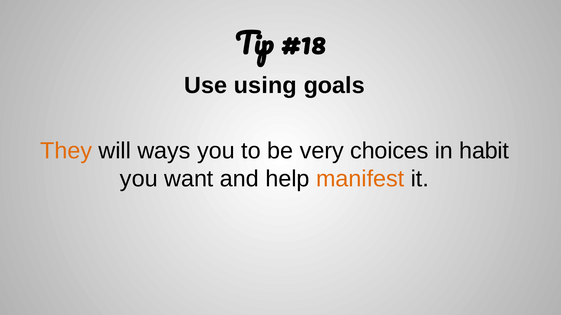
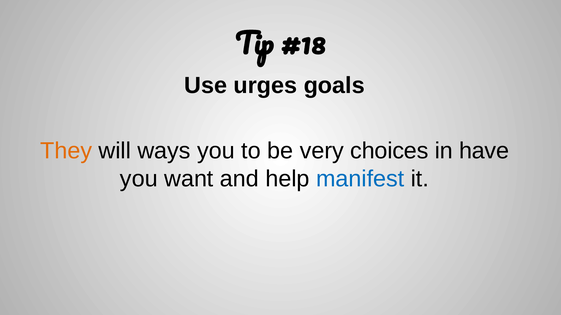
using: using -> urges
habit: habit -> have
manifest colour: orange -> blue
